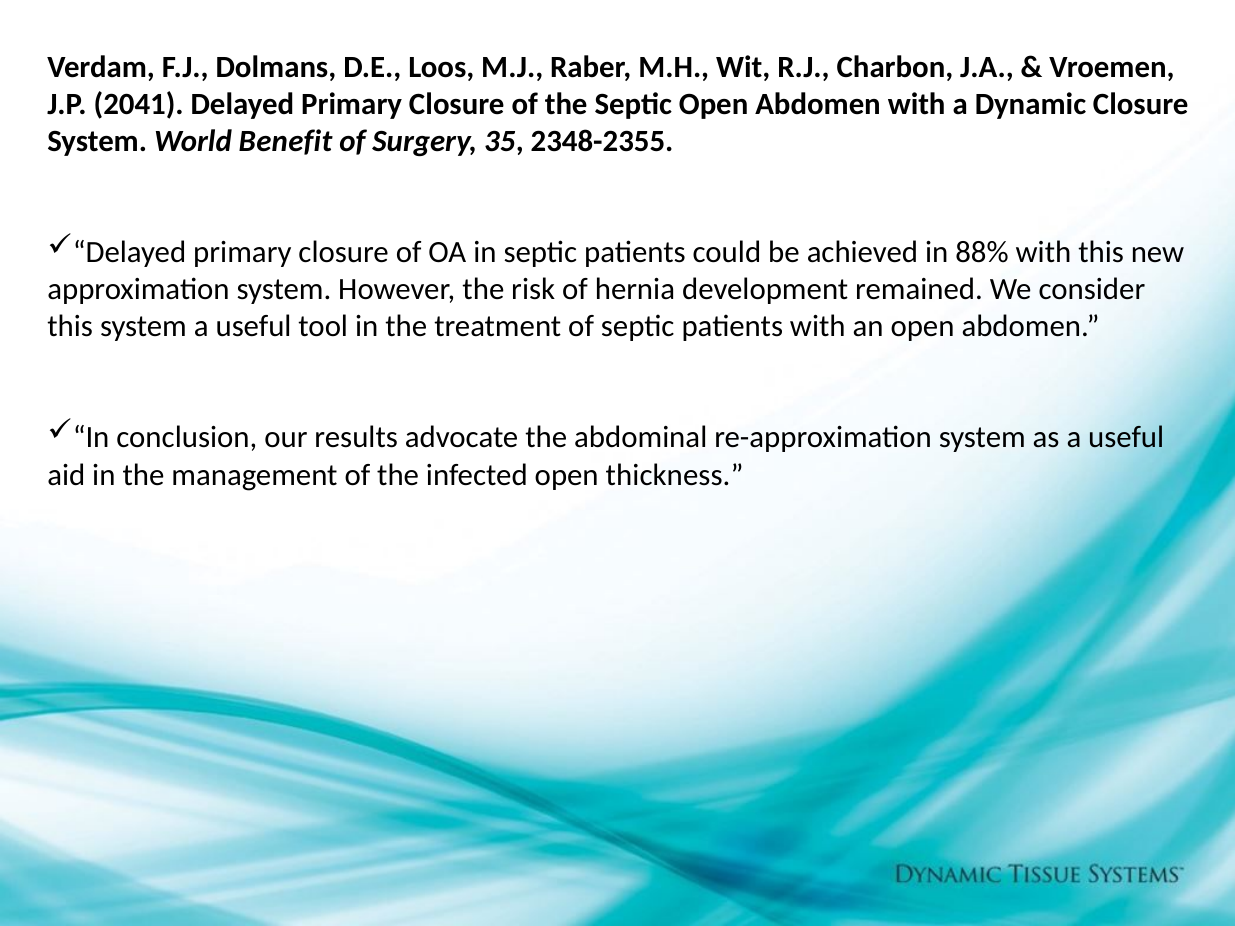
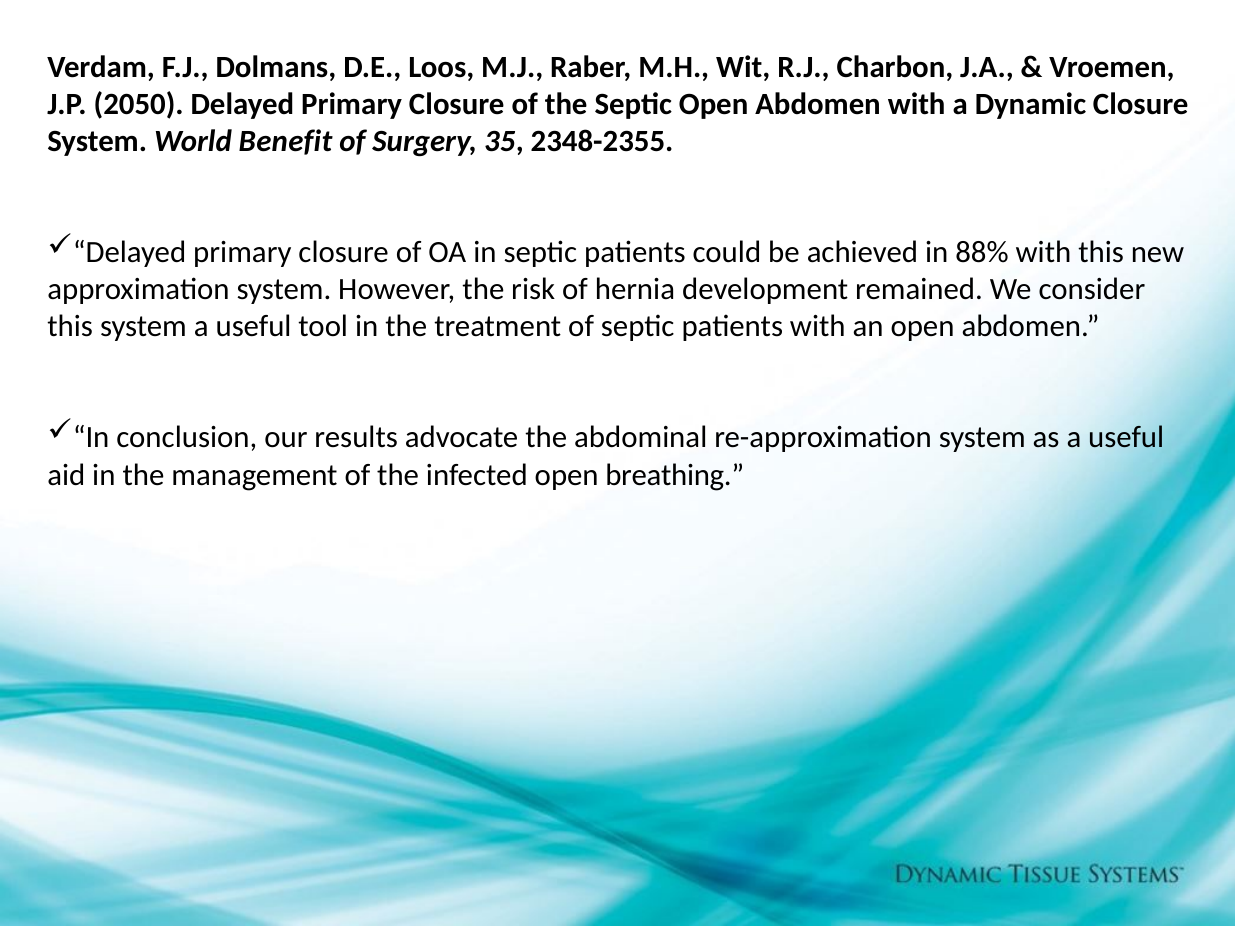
2041: 2041 -> 2050
thickness: thickness -> breathing
